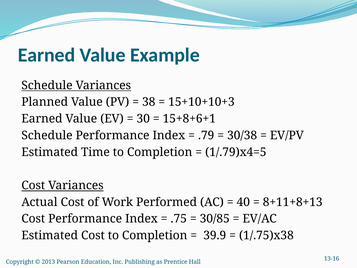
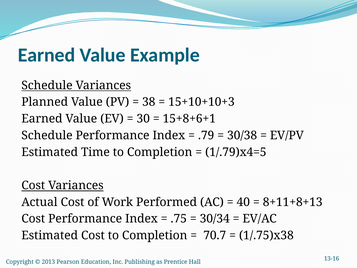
30/85: 30/85 -> 30/34
39.9: 39.9 -> 70.7
